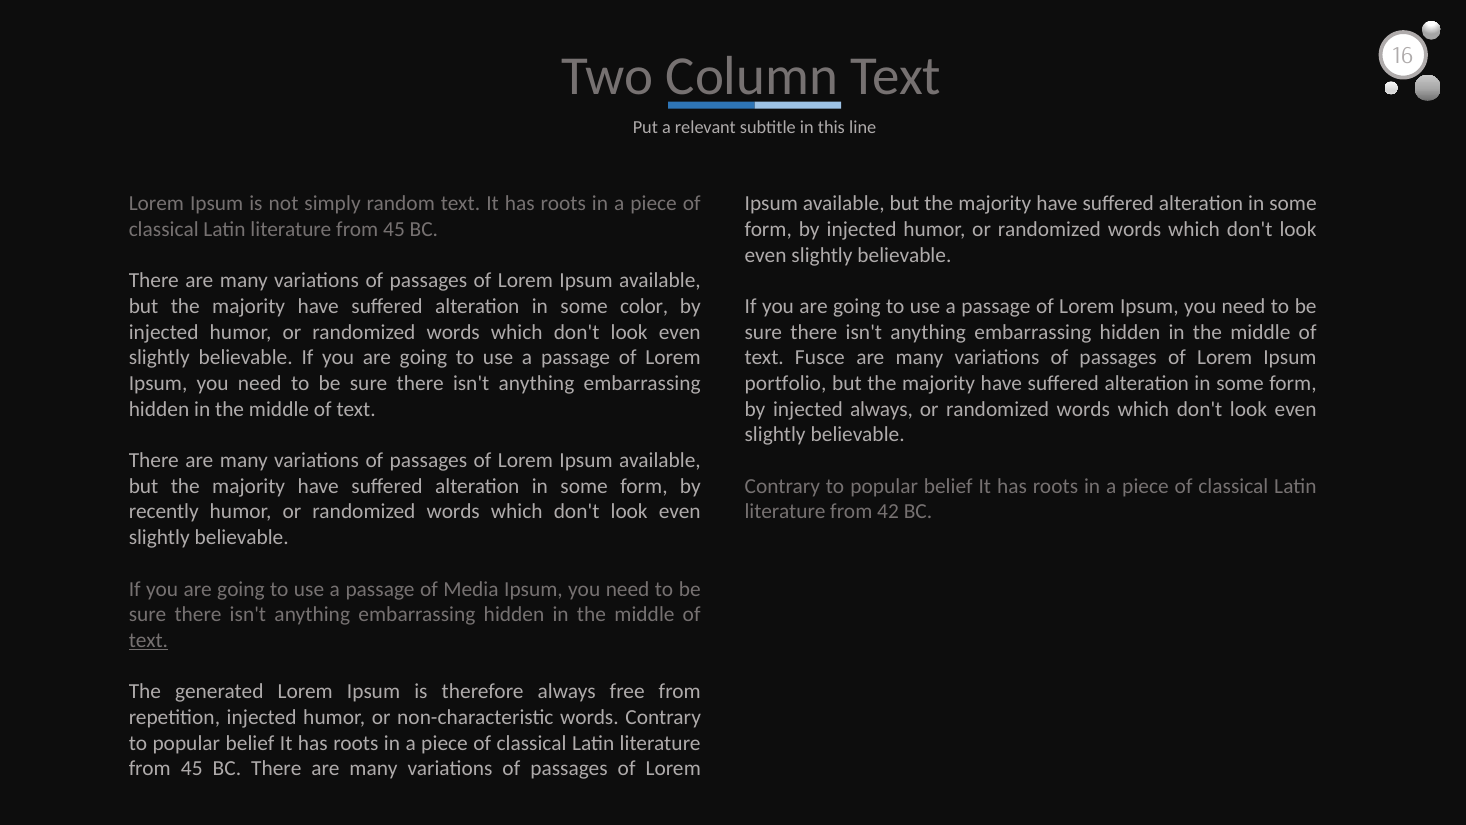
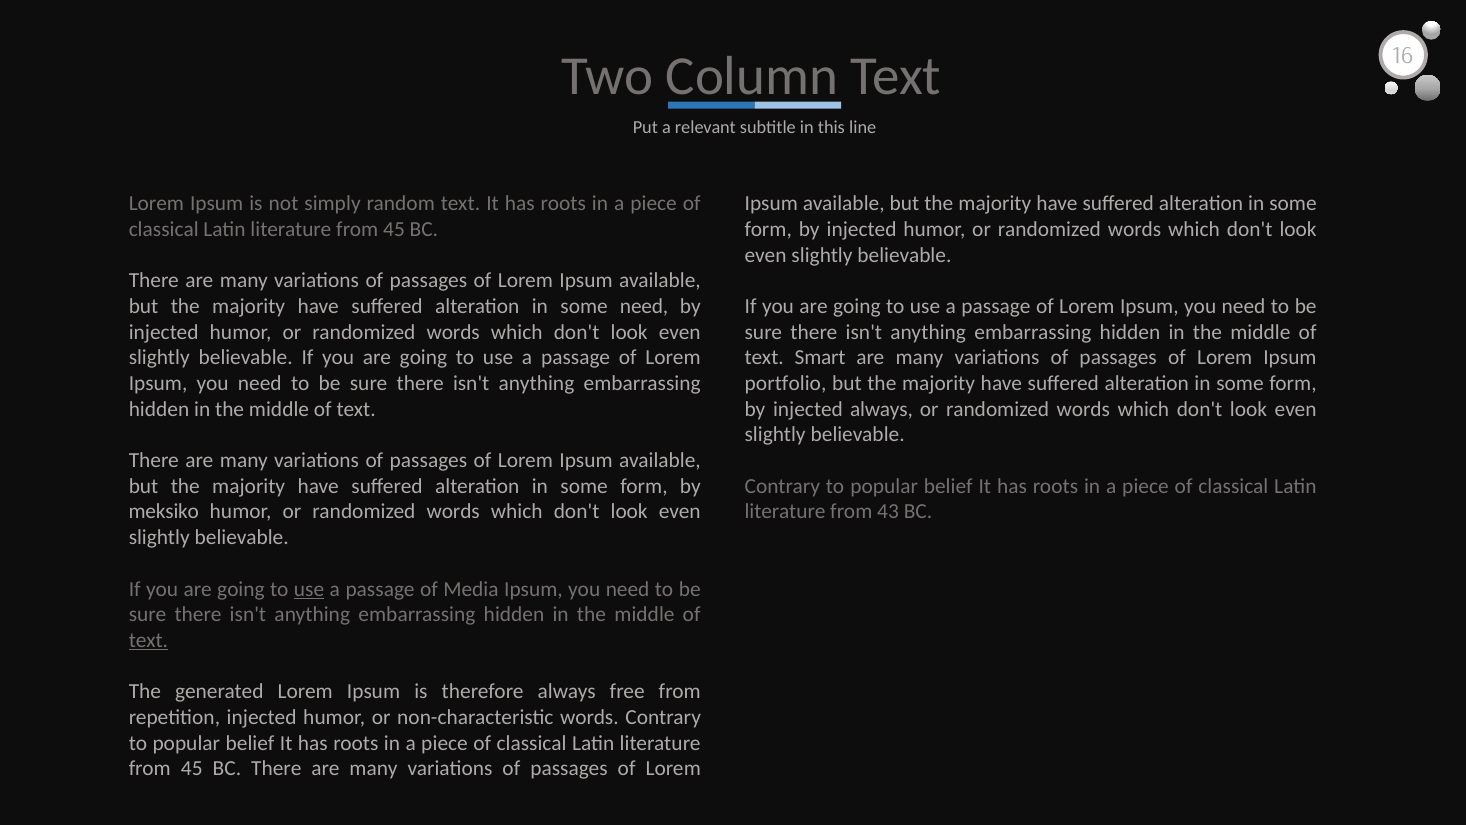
some color: color -> need
Fusce: Fusce -> Smart
recently: recently -> meksiko
42: 42 -> 43
use at (309, 589) underline: none -> present
